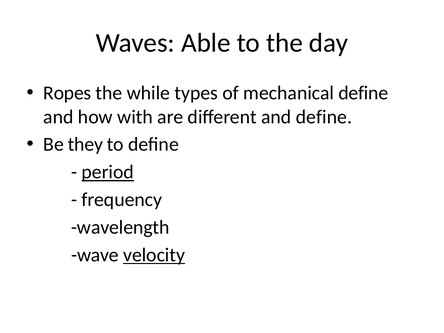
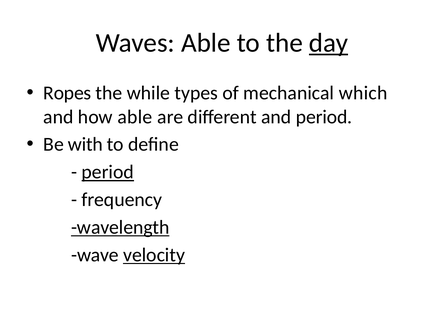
day underline: none -> present
mechanical define: define -> which
how with: with -> able
and define: define -> period
they: they -> with
wavelength underline: none -> present
